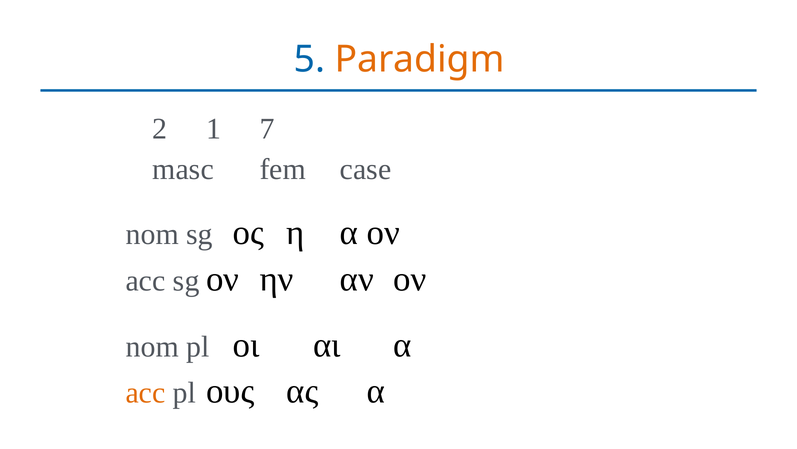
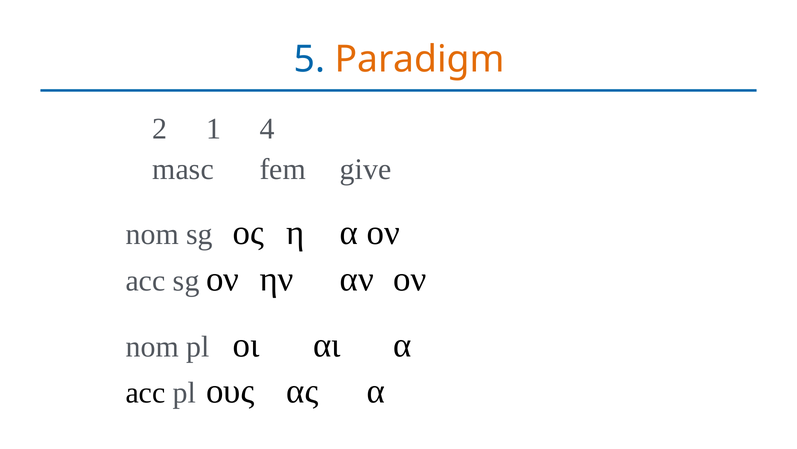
7: 7 -> 4
case: case -> give
acc at (146, 392) colour: orange -> black
